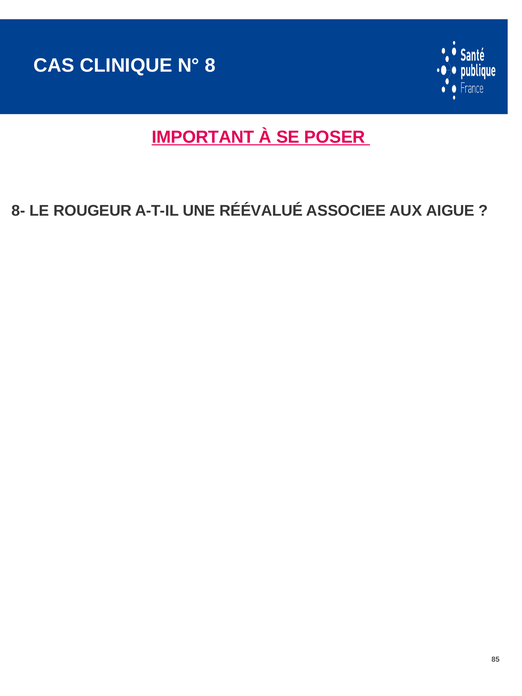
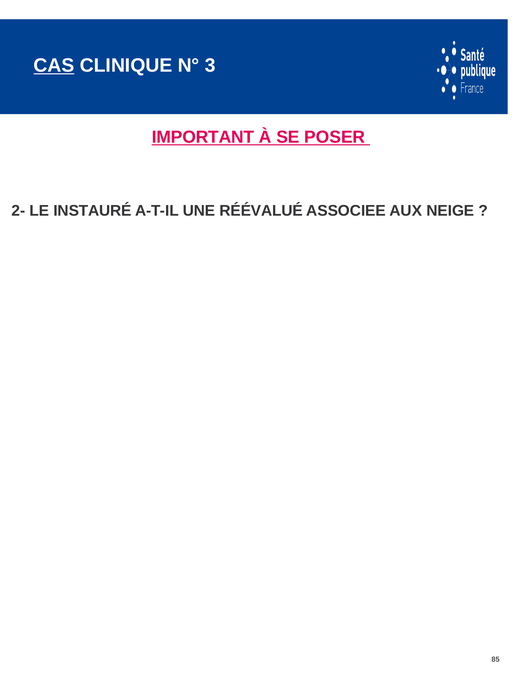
CAS underline: none -> present
8: 8 -> 3
8-: 8- -> 2-
ROUGEUR: ROUGEUR -> INSTAURÉ
AIGUE: AIGUE -> NEIGE
